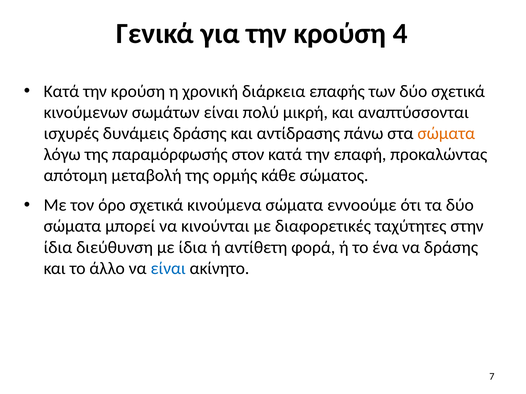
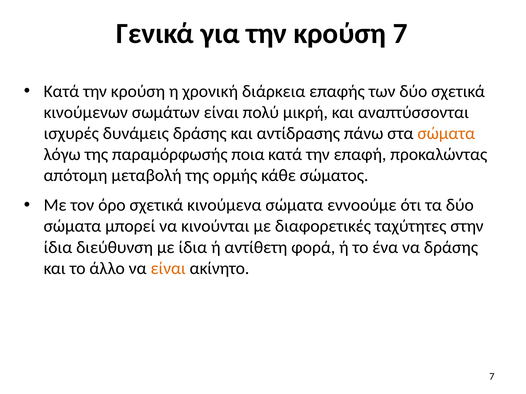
κρούση 4: 4 -> 7
στον: στον -> ποια
είναι at (168, 269) colour: blue -> orange
